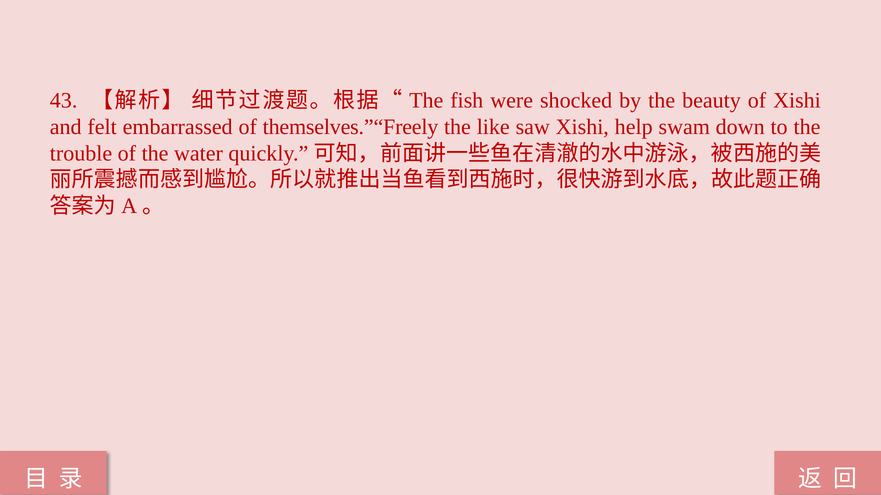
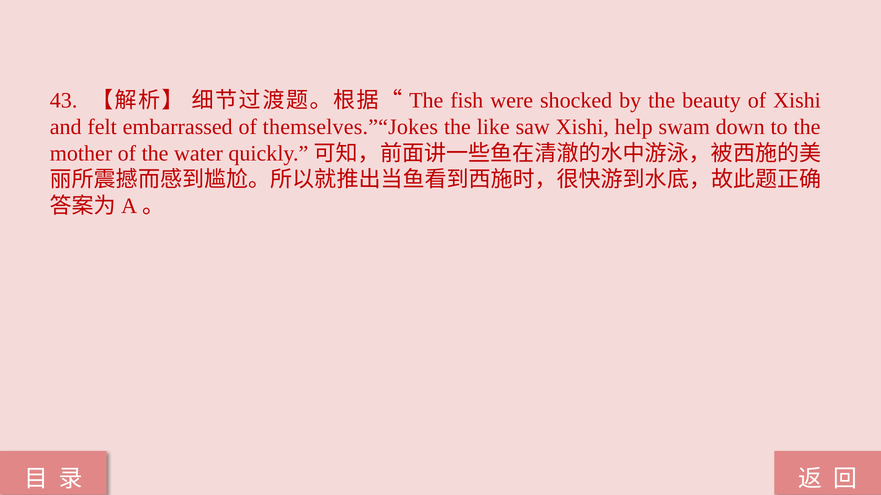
themselves.”“Freely: themselves.”“Freely -> themselves.”“Jokes
trouble: trouble -> mother
